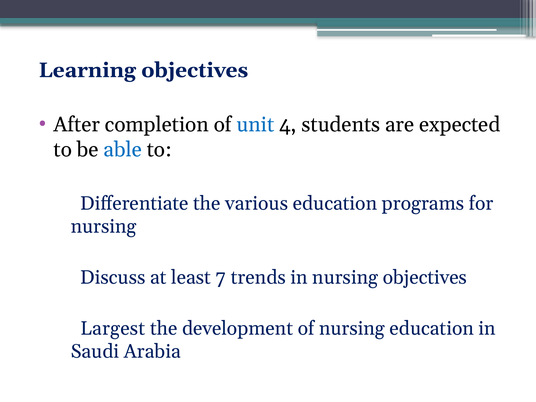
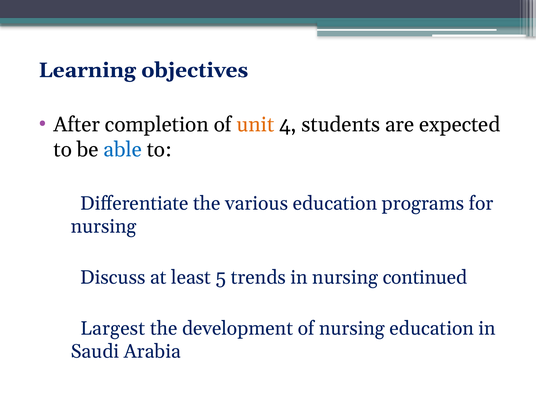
unit colour: blue -> orange
7: 7 -> 5
nursing objectives: objectives -> continued
